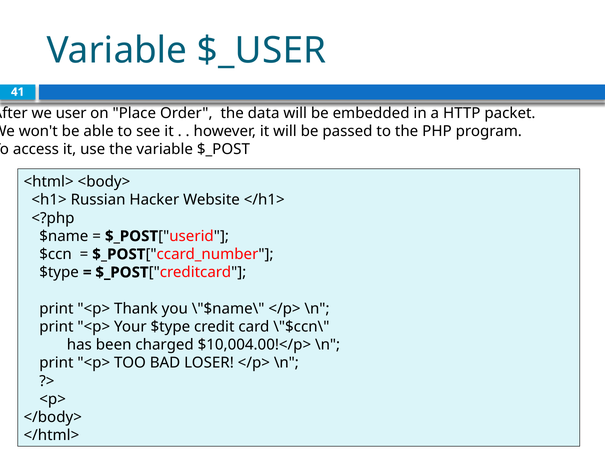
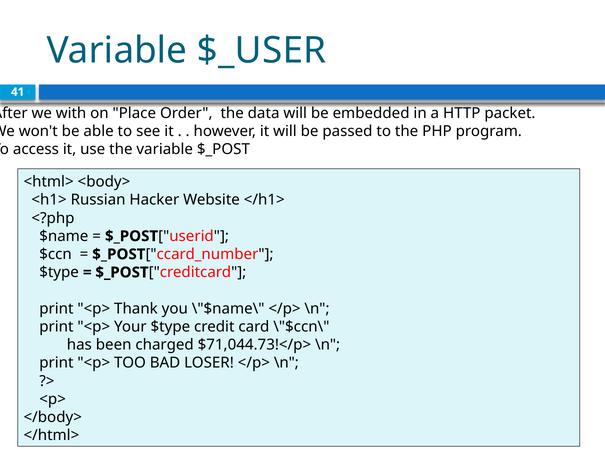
user: user -> with
$10,004.00!</p>: $10,004.00!</p> -> $71,044.73!</p>
